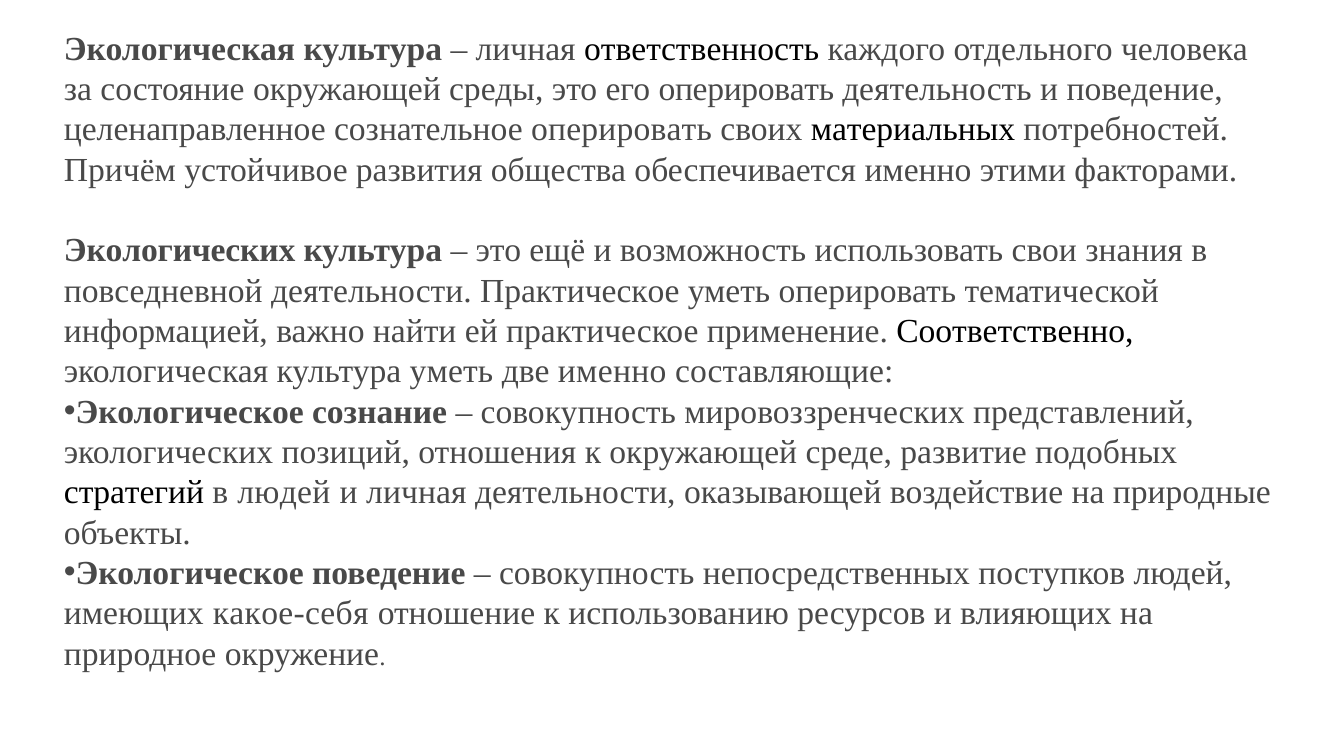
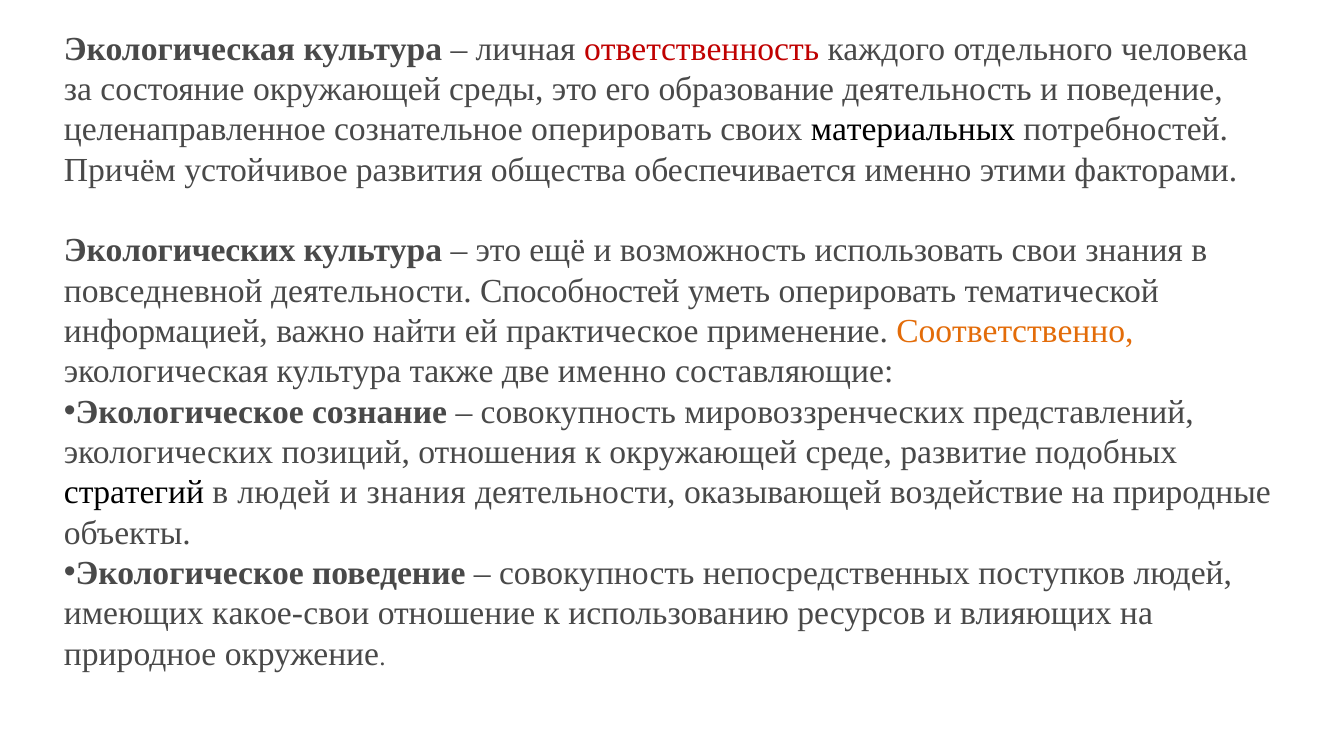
ответственность colour: black -> red
его оперировать: оперировать -> образование
деятельности Практическое: Практическое -> Способностей
Соответственно colour: black -> orange
культура уметь: уметь -> также
и личная: личная -> знания
какое-себя: какое-себя -> какое-свои
